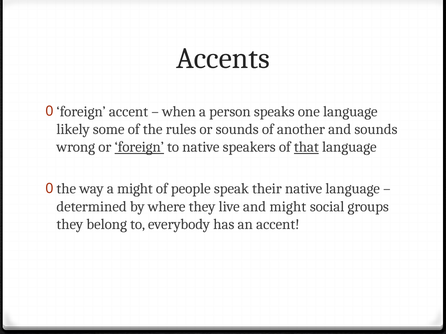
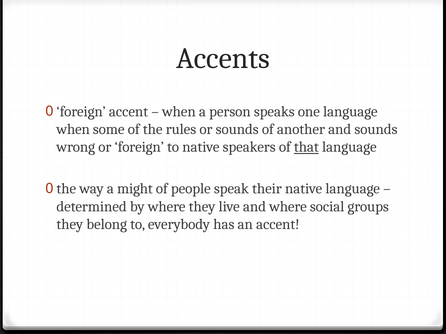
likely at (73, 129): likely -> when
foreign at (139, 147) underline: present -> none
and might: might -> where
